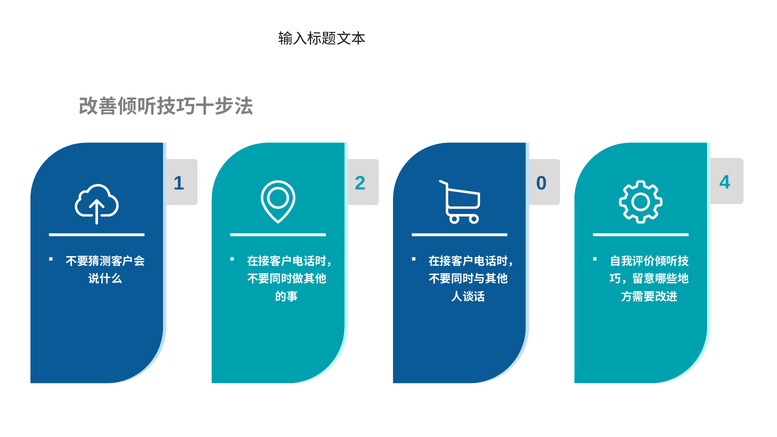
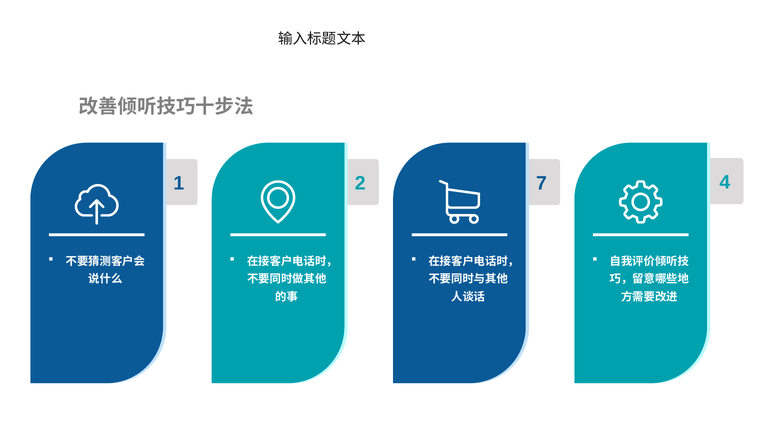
0: 0 -> 7
